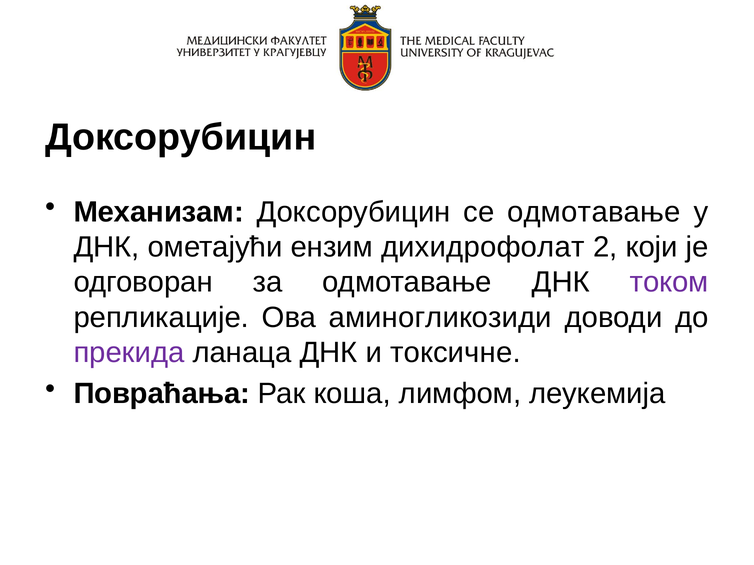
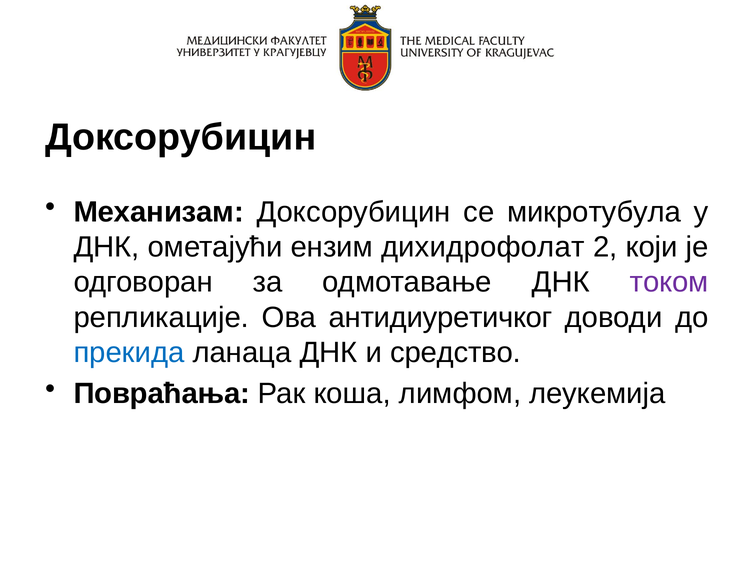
се одмотавање: одмотавање -> микротубула
аминогликозиди: аминогликозиди -> антидиуретичког
прекида colour: purple -> blue
токсичне: токсичне -> средство
